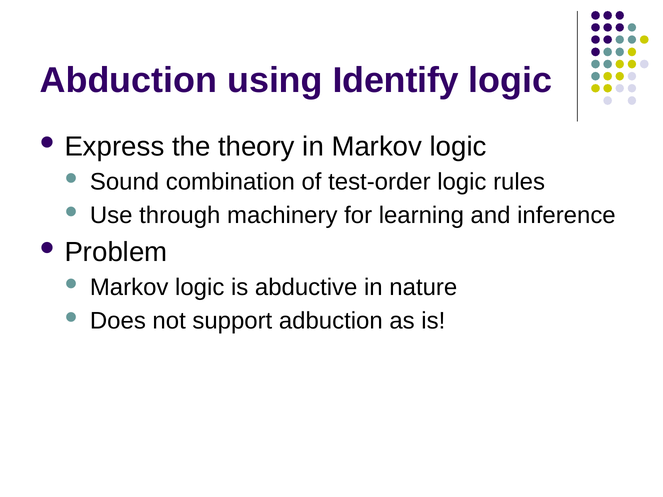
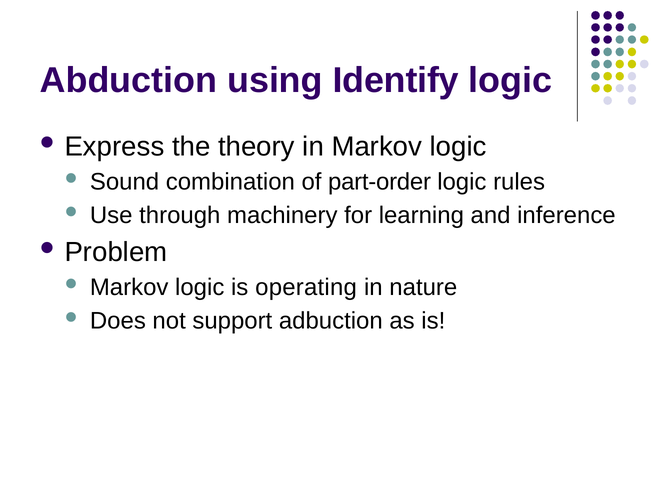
test-order: test-order -> part-order
abductive: abductive -> operating
